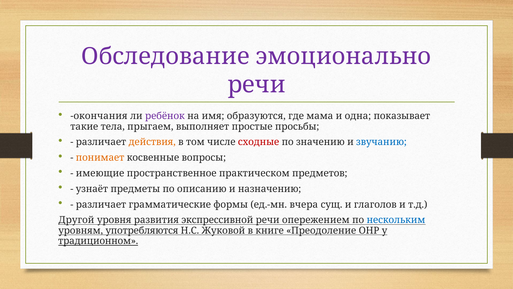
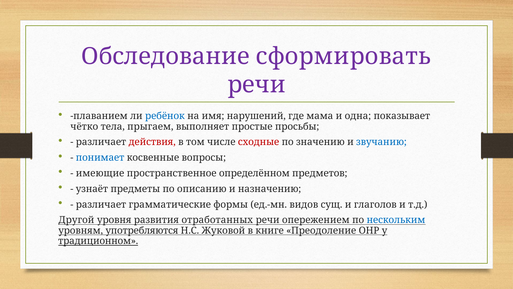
эмоционально: эмоционально -> сформировать
окончания: окончания -> плаванием
ребёнок colour: purple -> blue
образуются: образуются -> нарушений
такие: такие -> чётко
действия colour: orange -> red
понимает colour: orange -> blue
практическом: практическом -> определённом
вчера: вчера -> видов
экспрессивной: экспрессивной -> отработанных
